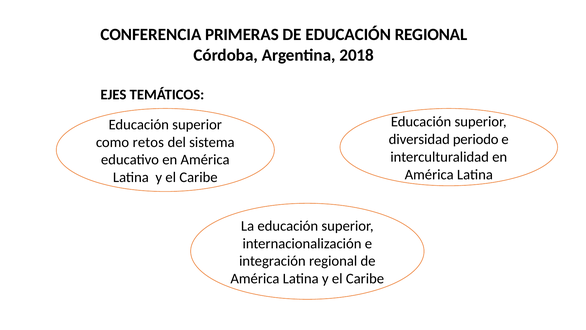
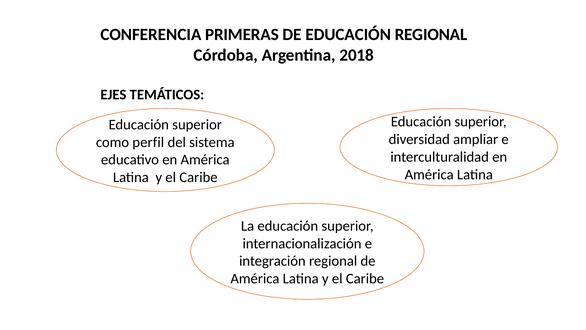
periodo: periodo -> ampliar
retos: retos -> perfil
